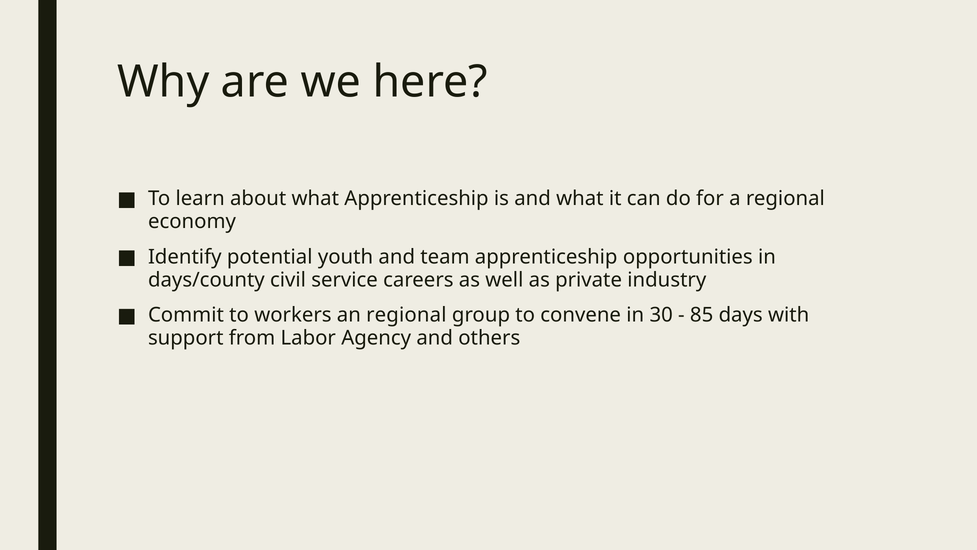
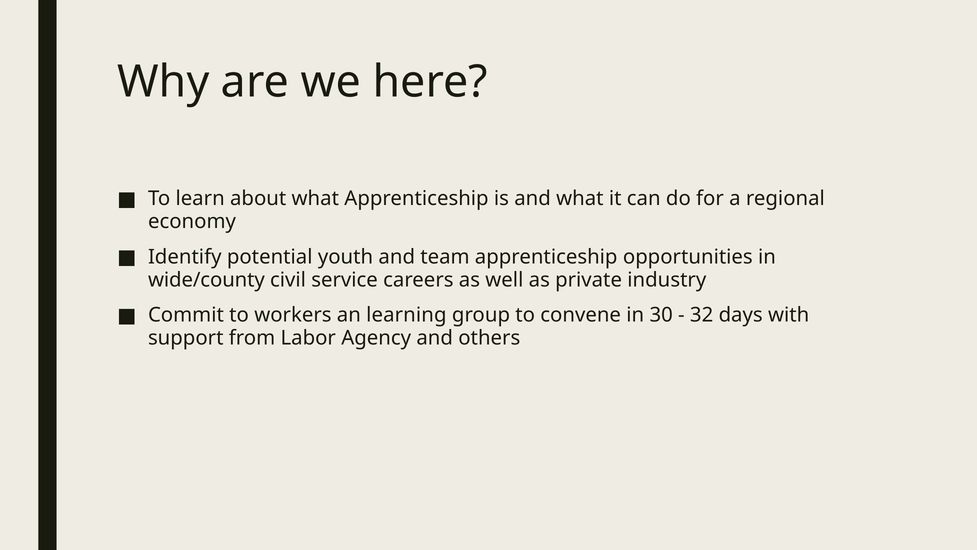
days/county: days/county -> wide/county
an regional: regional -> learning
85: 85 -> 32
